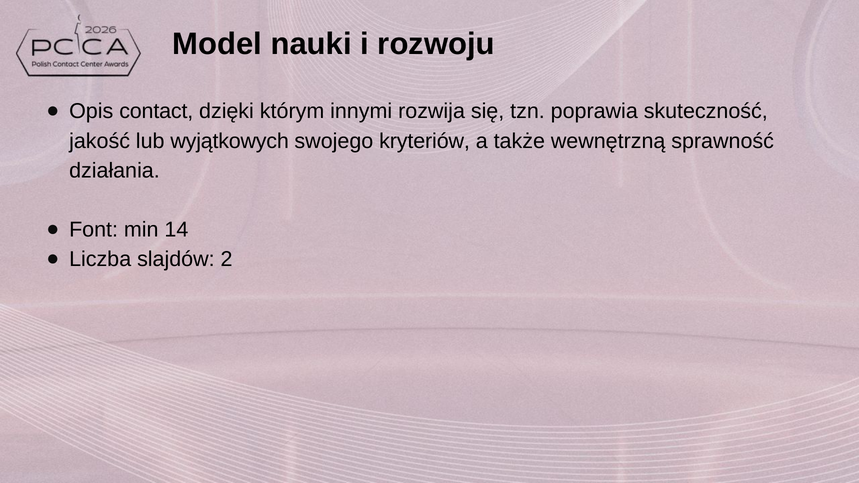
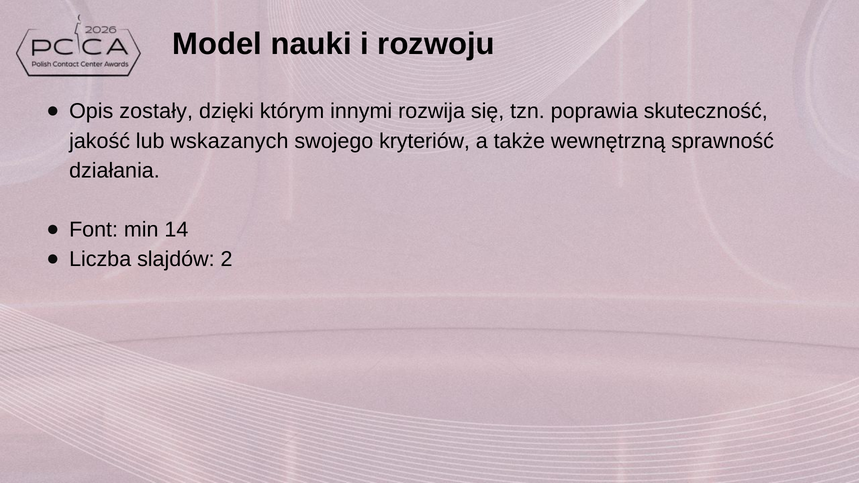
contact: contact -> zostały
wyjątkowych: wyjątkowych -> wskazanych
